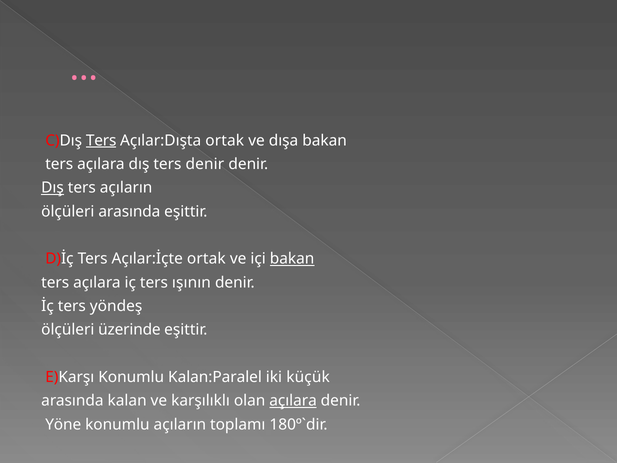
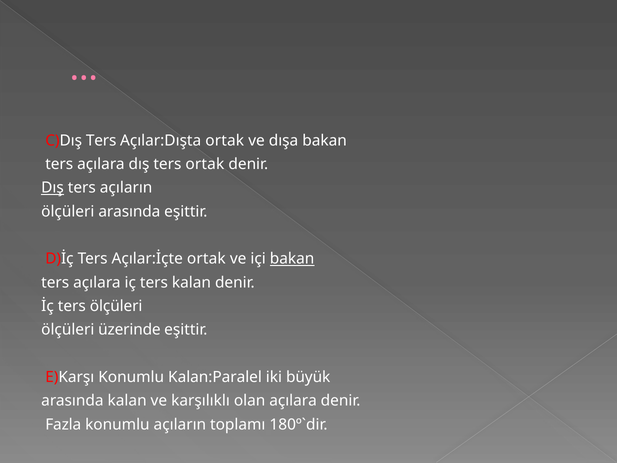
Ters at (101, 140) underline: present -> none
ters denir: denir -> ortak
ters ışının: ışının -> kalan
ters yöndeş: yöndeş -> ölçüleri
küçük: küçük -> büyük
açılara at (293, 401) underline: present -> none
Yöne: Yöne -> Fazla
